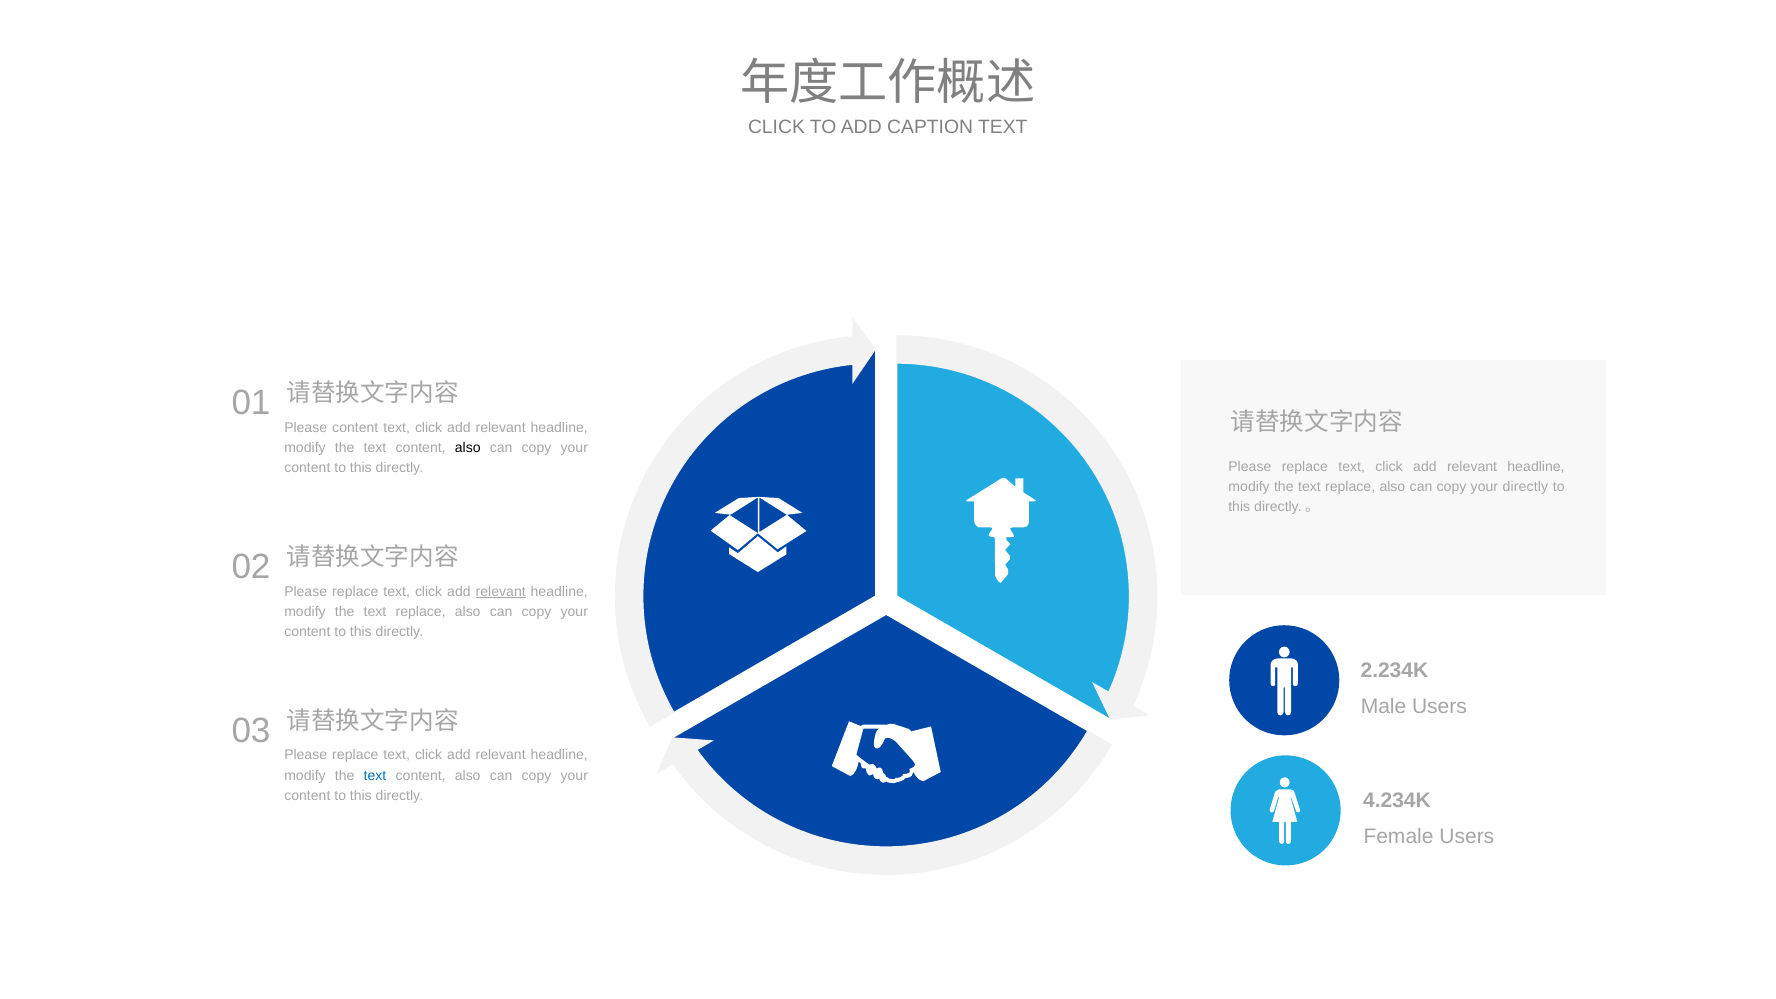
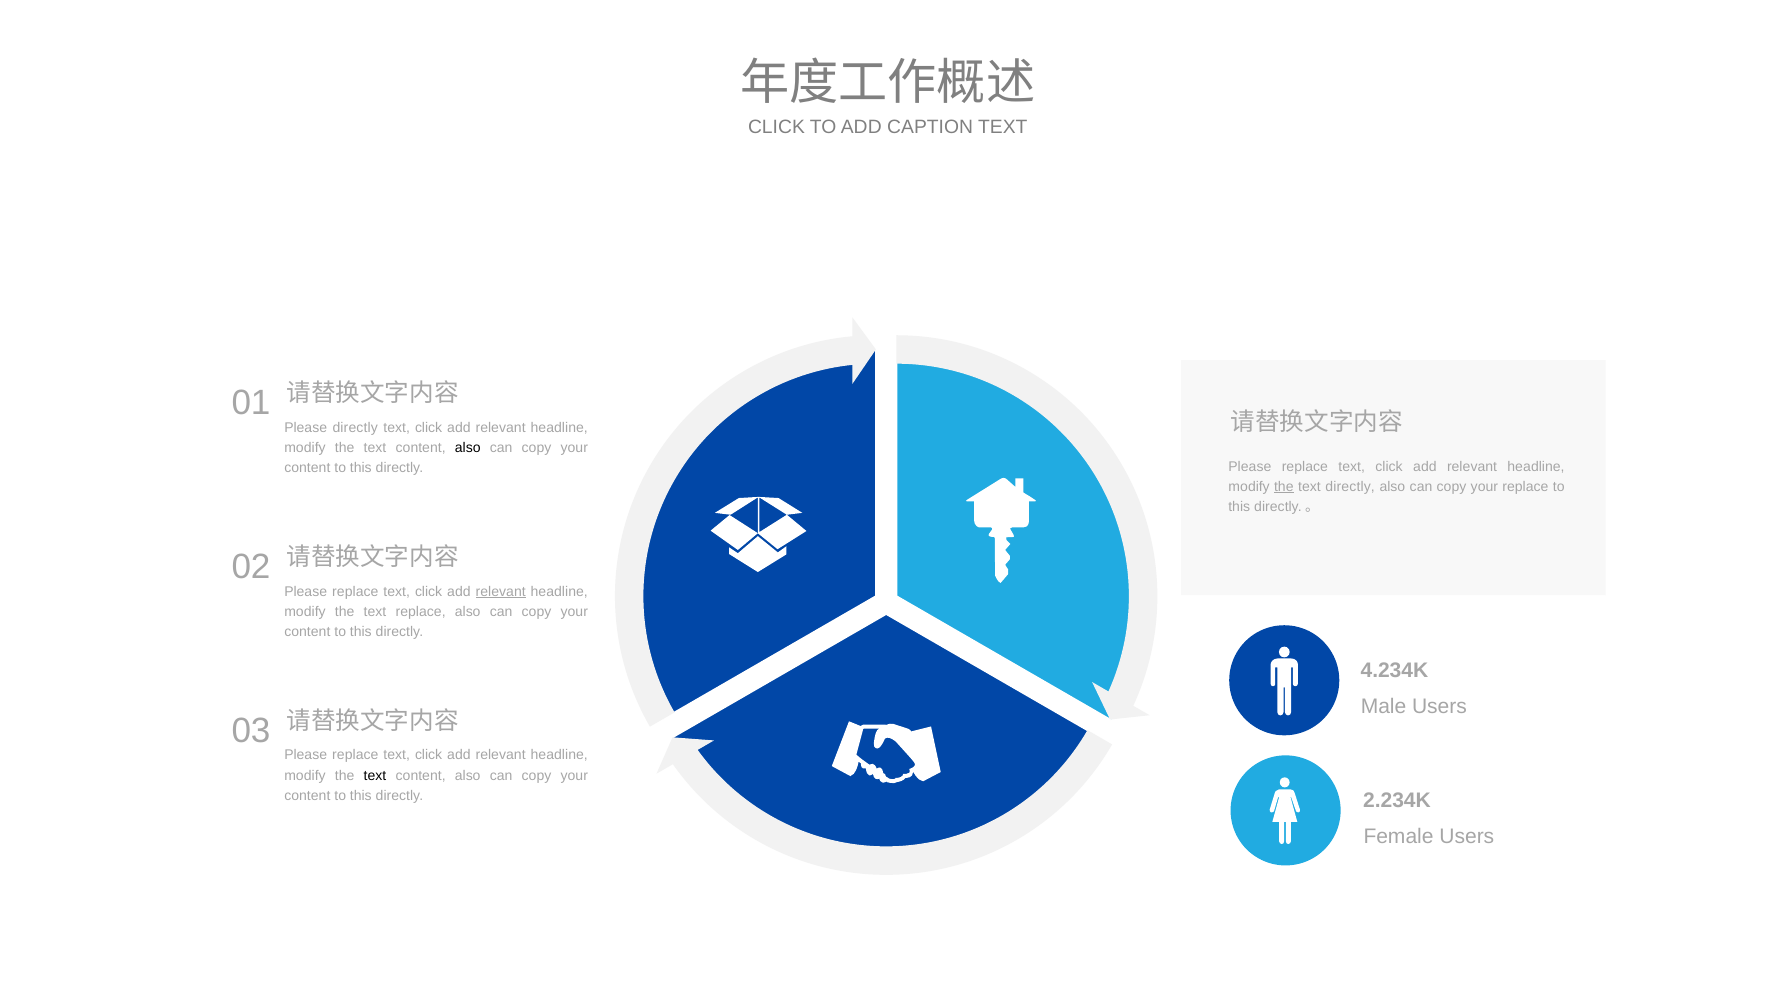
Please content: content -> directly
the at (1284, 487) underline: none -> present
replace at (1350, 487): replace -> directly
your directly: directly -> replace
2.234K: 2.234K -> 4.234K
text at (375, 775) colour: blue -> black
4.234K: 4.234K -> 2.234K
